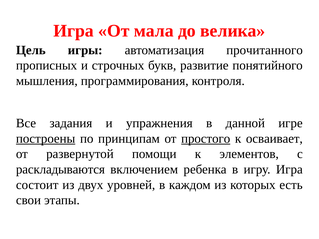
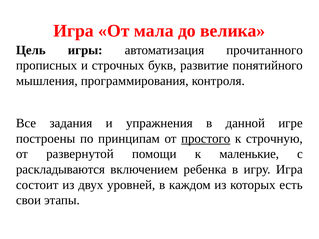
построены underline: present -> none
осваивает: осваивает -> строчную
элементов: элементов -> маленькие
